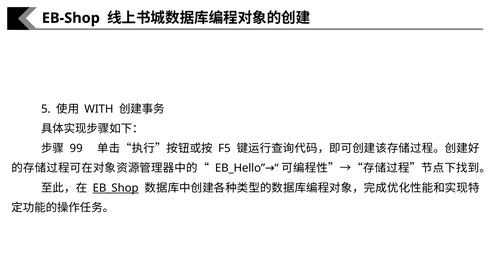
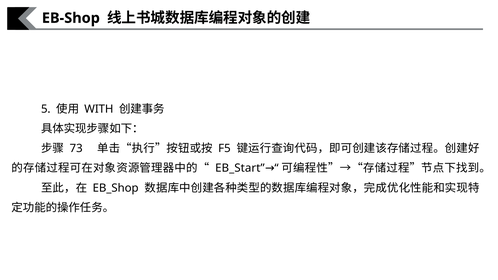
99: 99 -> 73
EB_Hello: EB_Hello -> EB_Start
EB_Shop underline: present -> none
